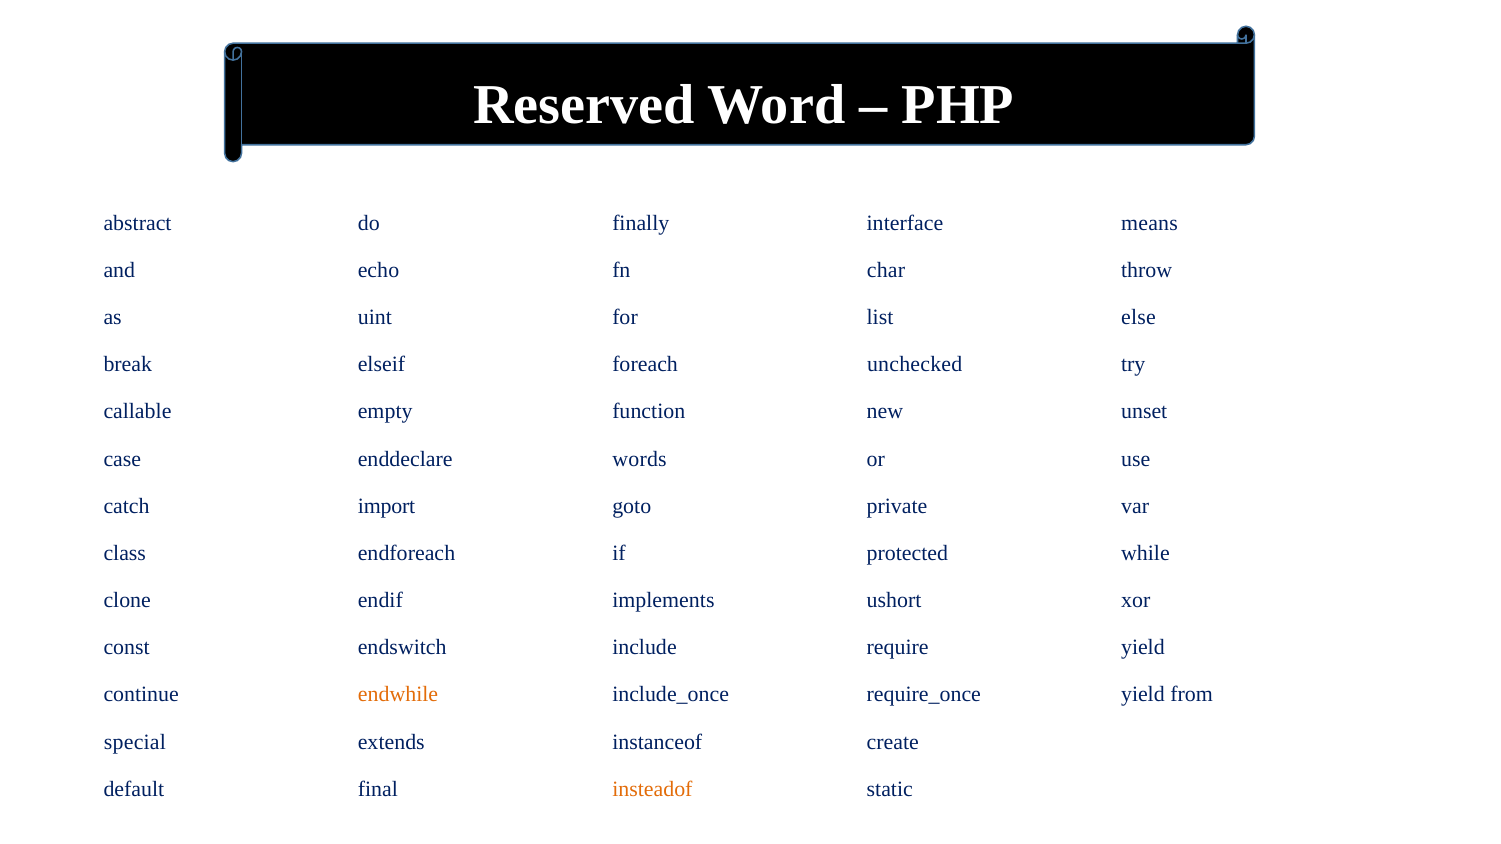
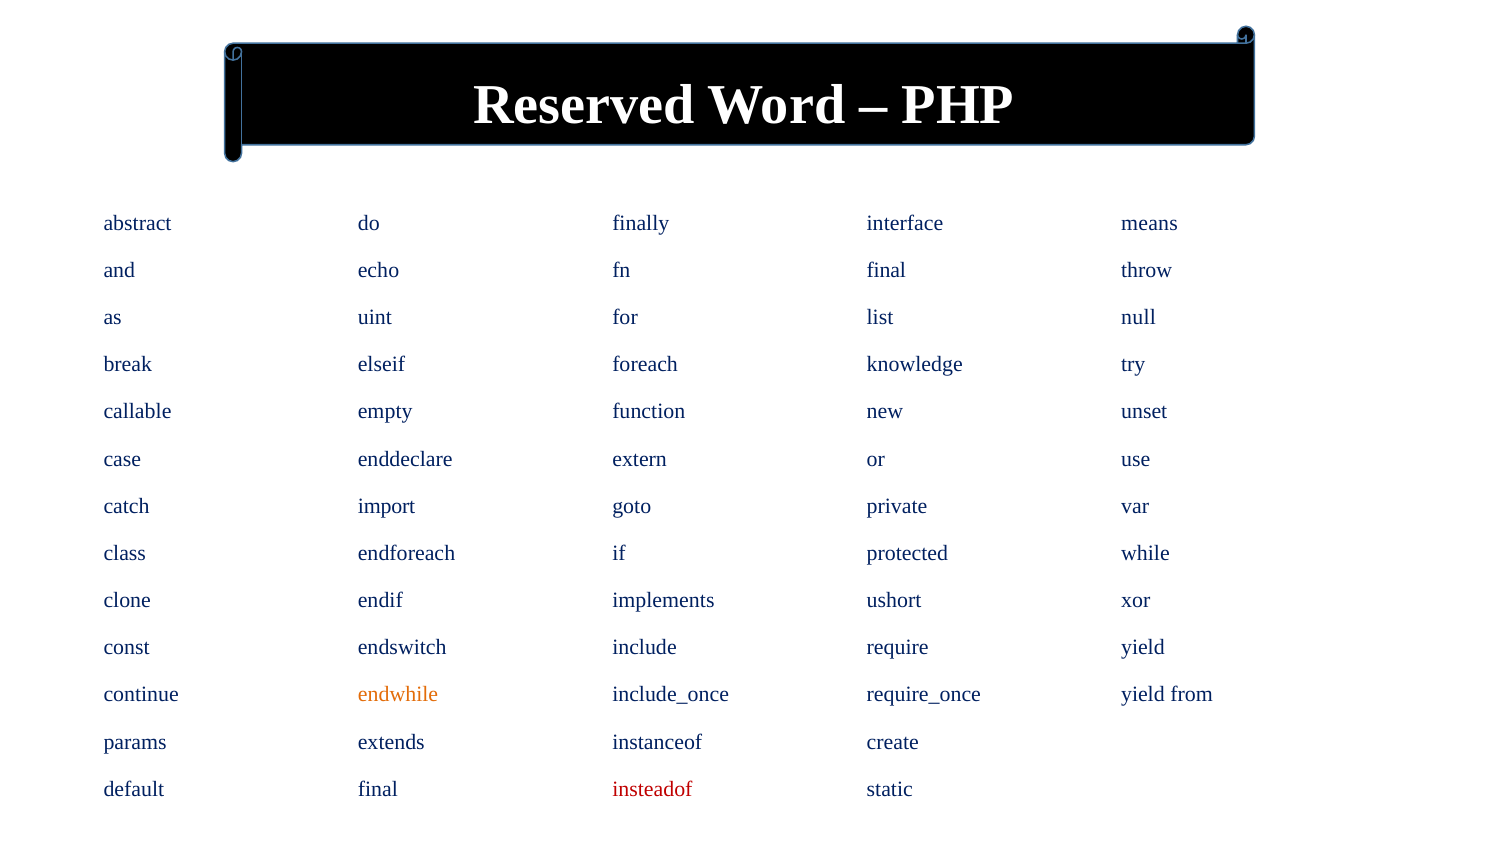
char at (886, 270): char -> final
else: else -> null
unchecked: unchecked -> knowledge
words: words -> extern
special: special -> params
insteadof colour: orange -> red
